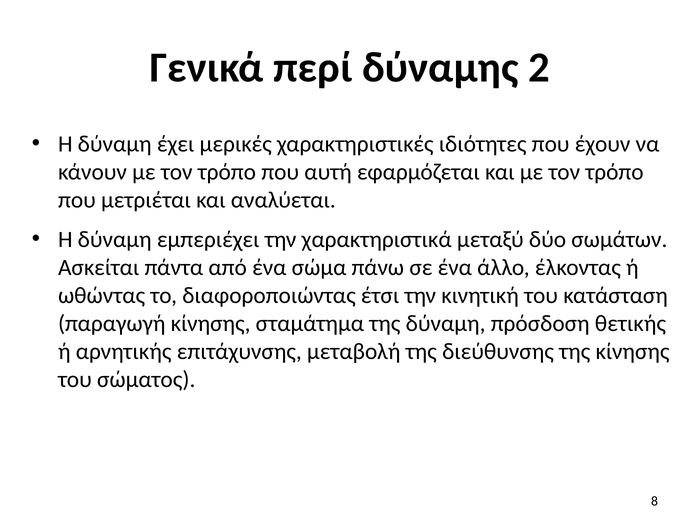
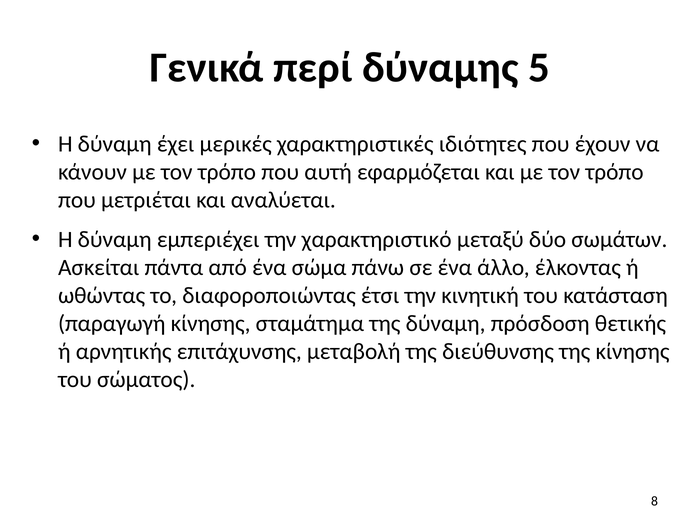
2: 2 -> 5
χαρακτηριστικά: χαρακτηριστικά -> χαρακτηριστικό
